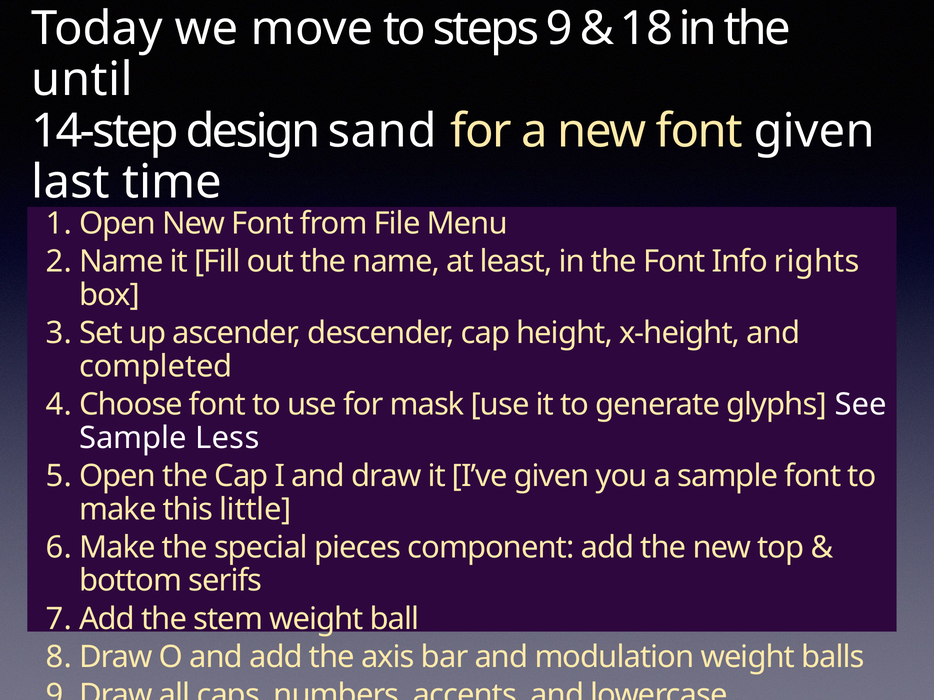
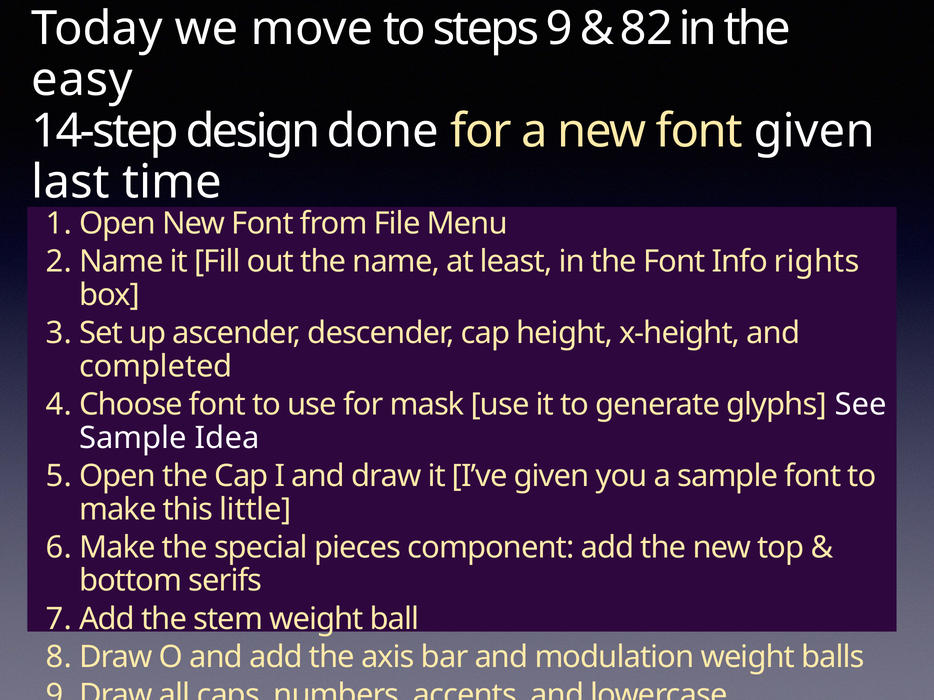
18: 18 -> 82
until: until -> easy
sand: sand -> done
Less: Less -> Idea
